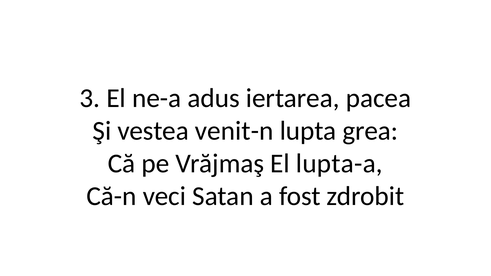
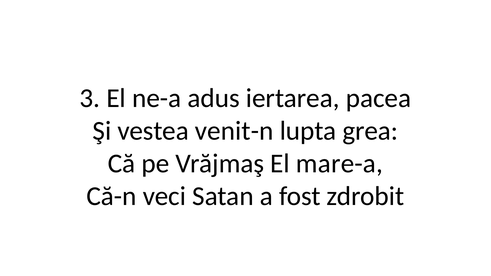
lupta-a: lupta-a -> mare-a
